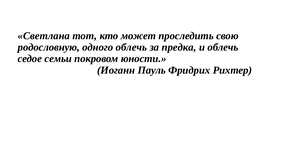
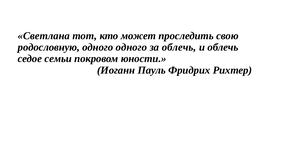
одного облечь: облечь -> одного
за предка: предка -> облечь
